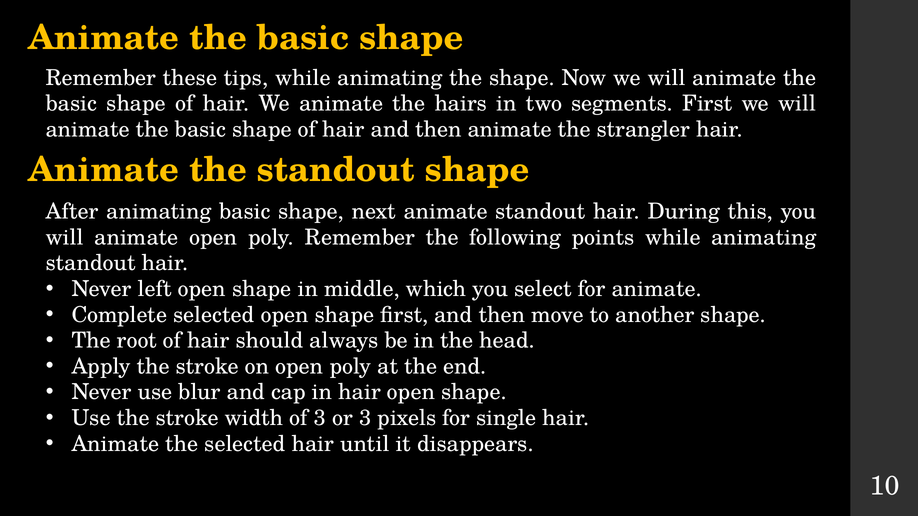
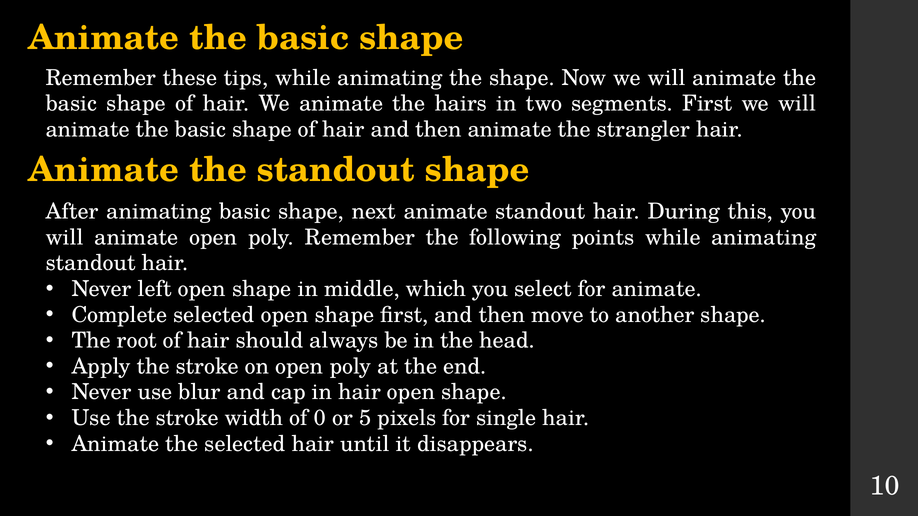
of 3: 3 -> 0
or 3: 3 -> 5
